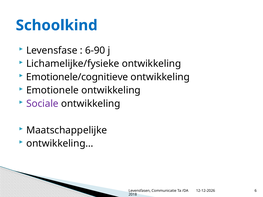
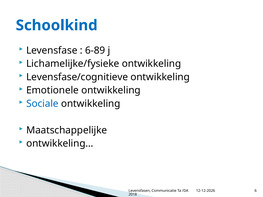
6-90: 6-90 -> 6-89
Emotionele/cognitieve: Emotionele/cognitieve -> Levensfase/cognitieve
Sociale colour: purple -> blue
